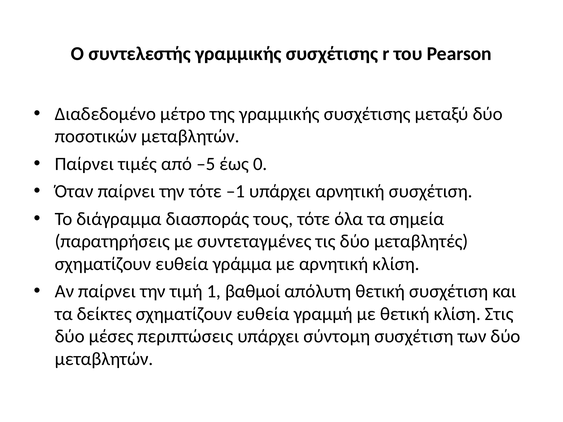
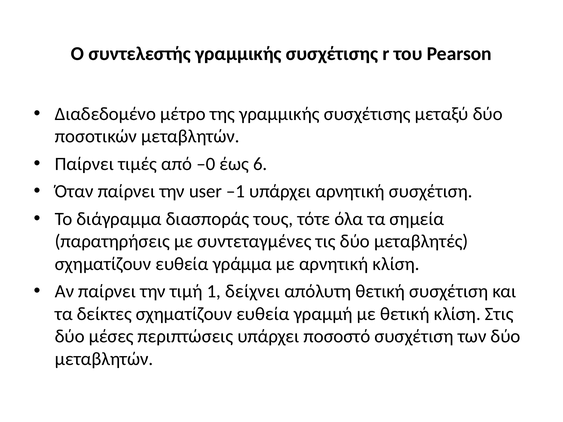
–5: –5 -> –0
0: 0 -> 6
την τότε: τότε -> user
βαθμοί: βαθμοί -> δείχνει
σύντομη: σύντομη -> ποσοστό
